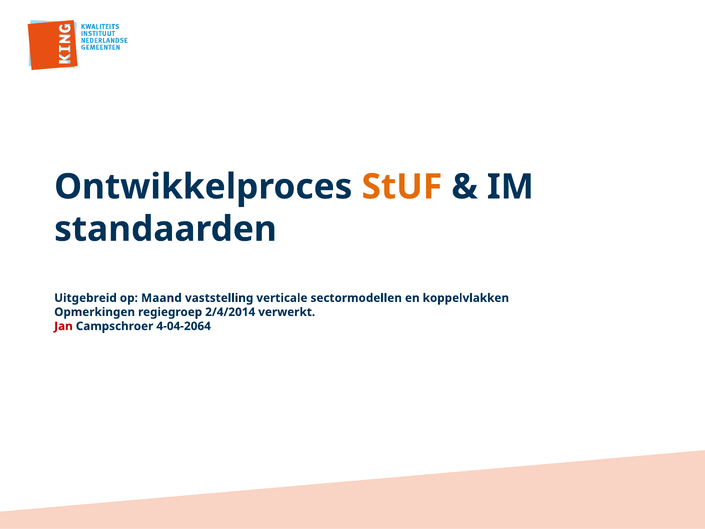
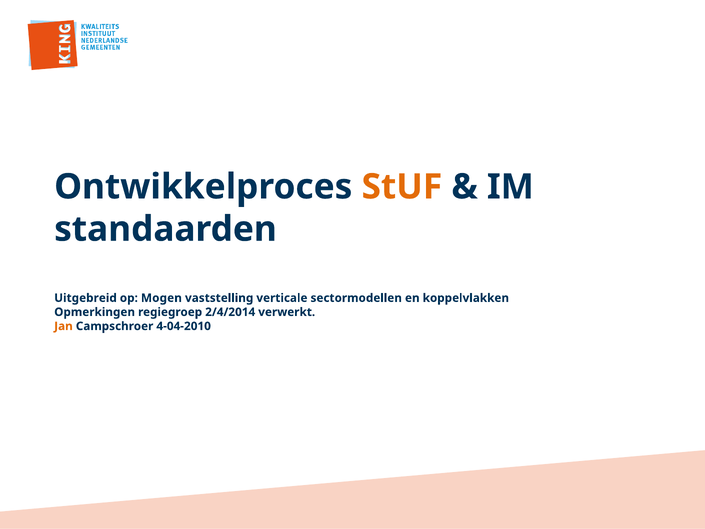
Maand: Maand -> Mogen
Jan colour: red -> orange
4-04-2064: 4-04-2064 -> 4-04-2010
